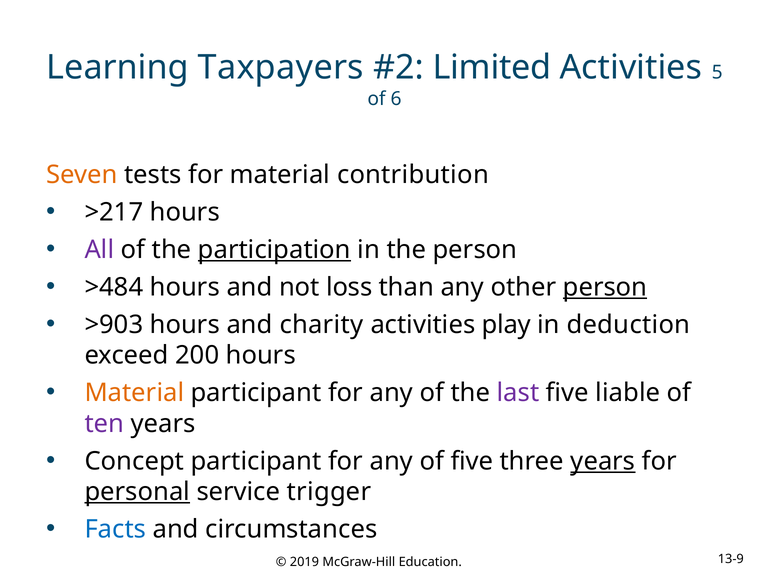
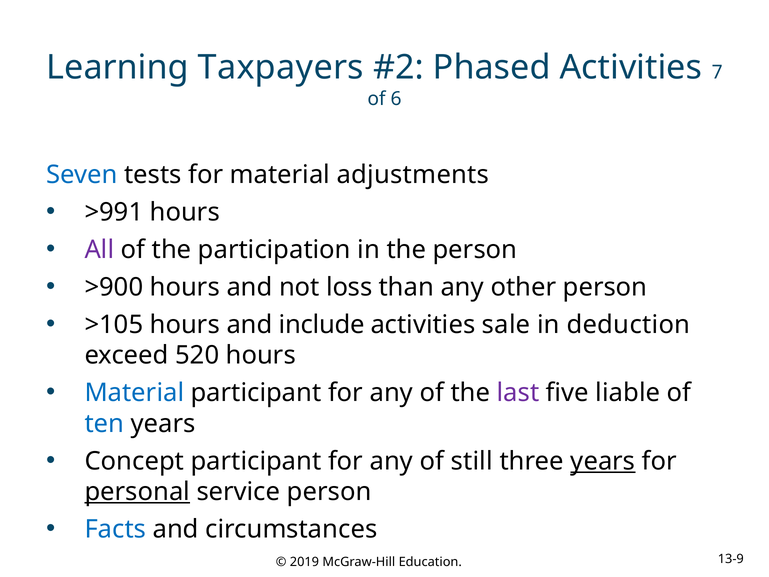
Limited: Limited -> Phased
5: 5 -> 7
Seven colour: orange -> blue
contribution: contribution -> adjustments
>217: >217 -> >991
participation underline: present -> none
>484: >484 -> >900
person at (605, 287) underline: present -> none
>903: >903 -> >105
charity: charity -> include
play: play -> sale
200: 200 -> 520
Material at (134, 393) colour: orange -> blue
ten colour: purple -> blue
of five: five -> still
service trigger: trigger -> person
